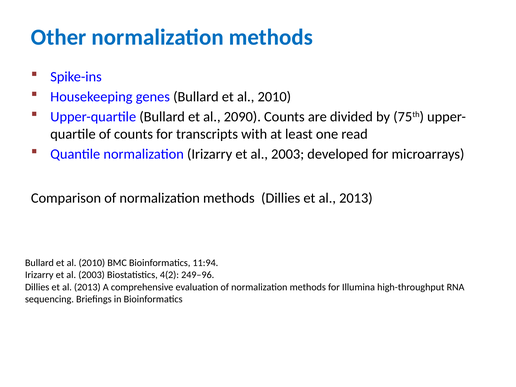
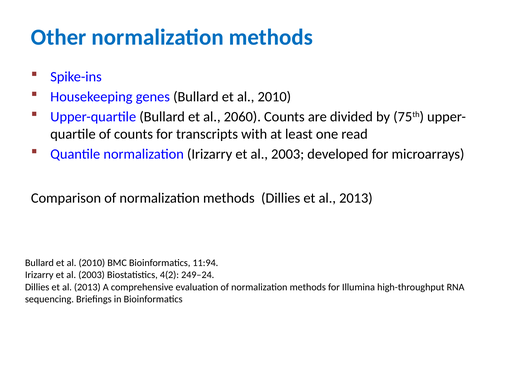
2090: 2090 -> 2060
249–96: 249–96 -> 249–24
